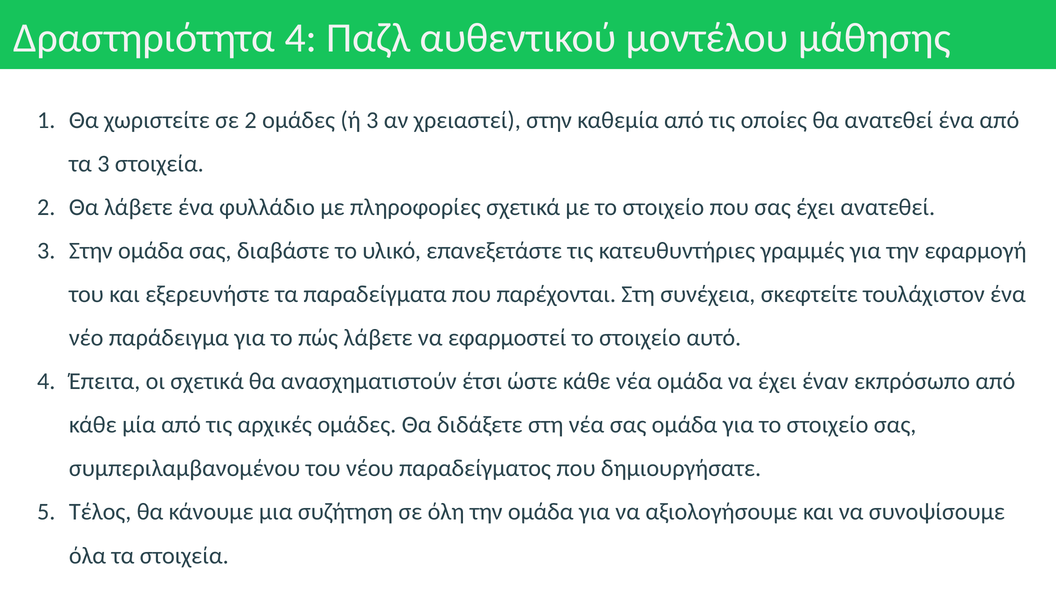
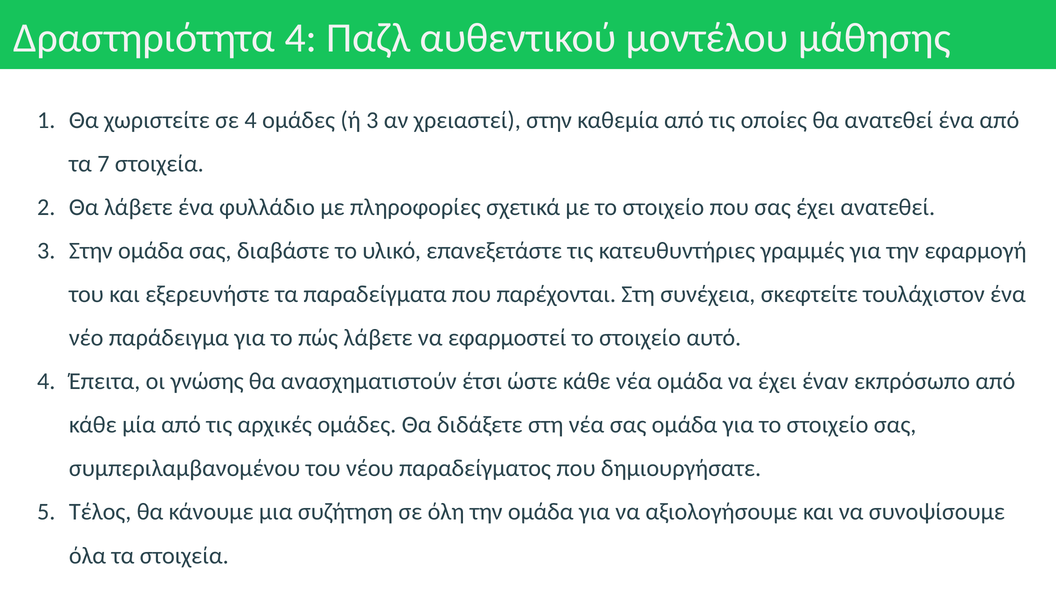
σε 2: 2 -> 4
τα 3: 3 -> 7
οι σχετικά: σχετικά -> γνώσης
